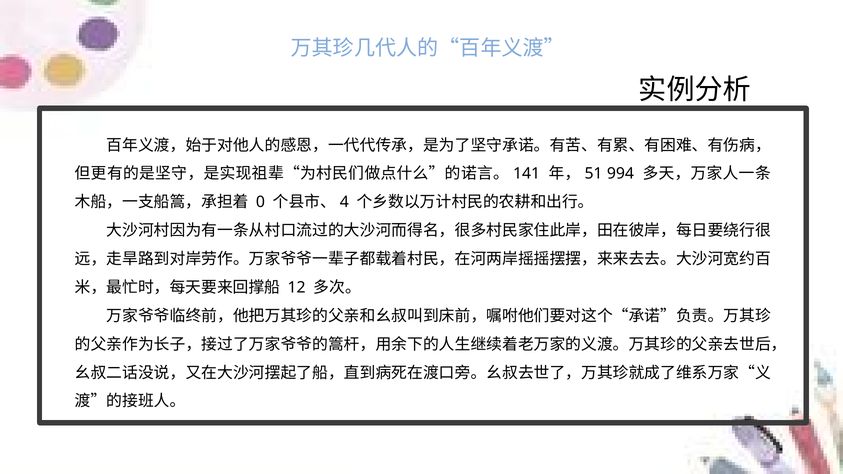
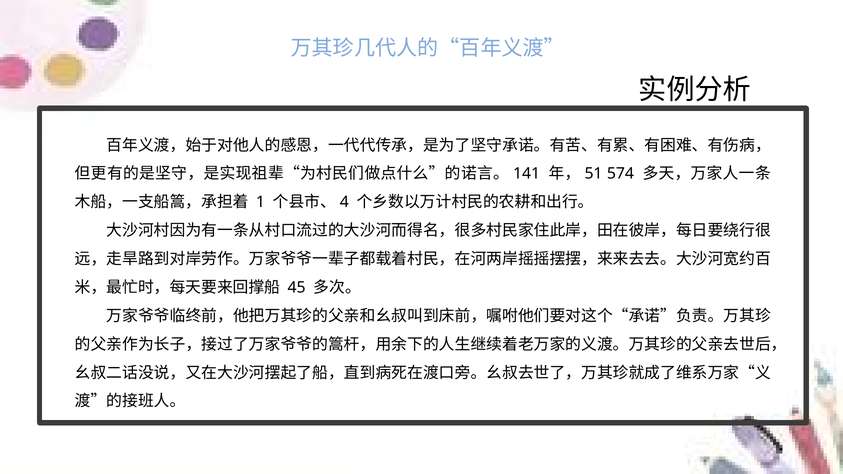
994: 994 -> 574
0: 0 -> 1
12: 12 -> 45
